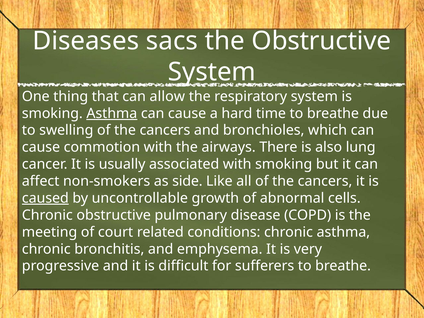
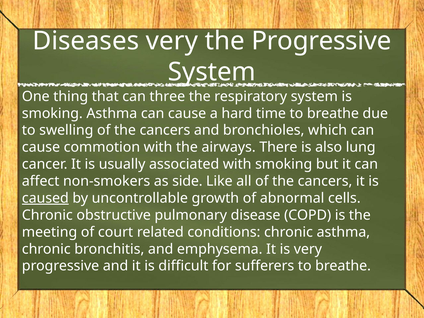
Diseases sacs: sacs -> very
the Obstructive: Obstructive -> Progressive
allow: allow -> three
Asthma at (112, 113) underline: present -> none
